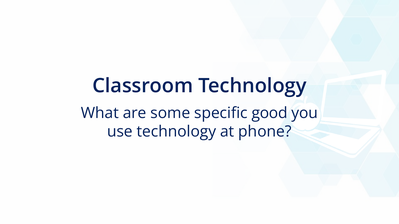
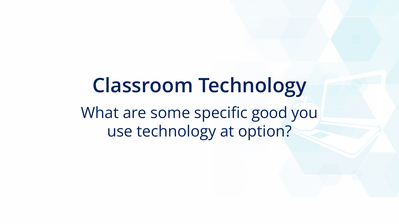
phone: phone -> option
